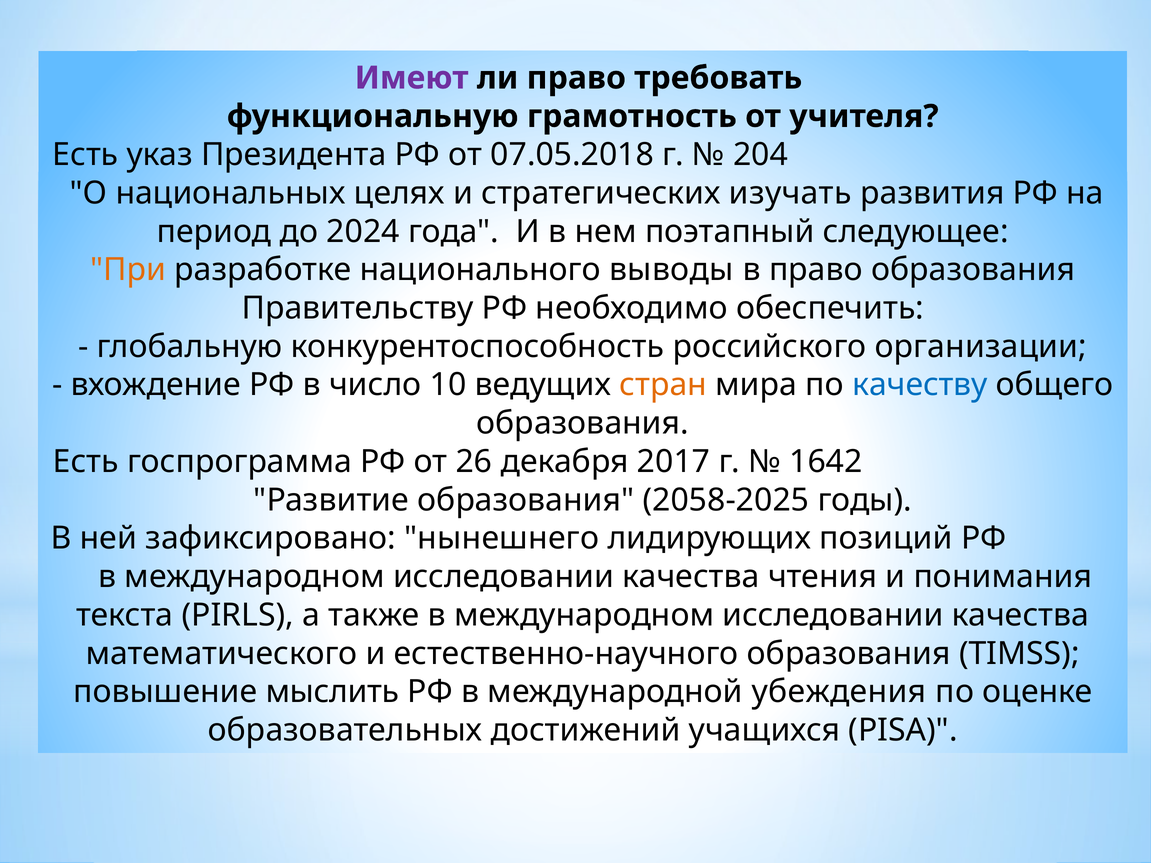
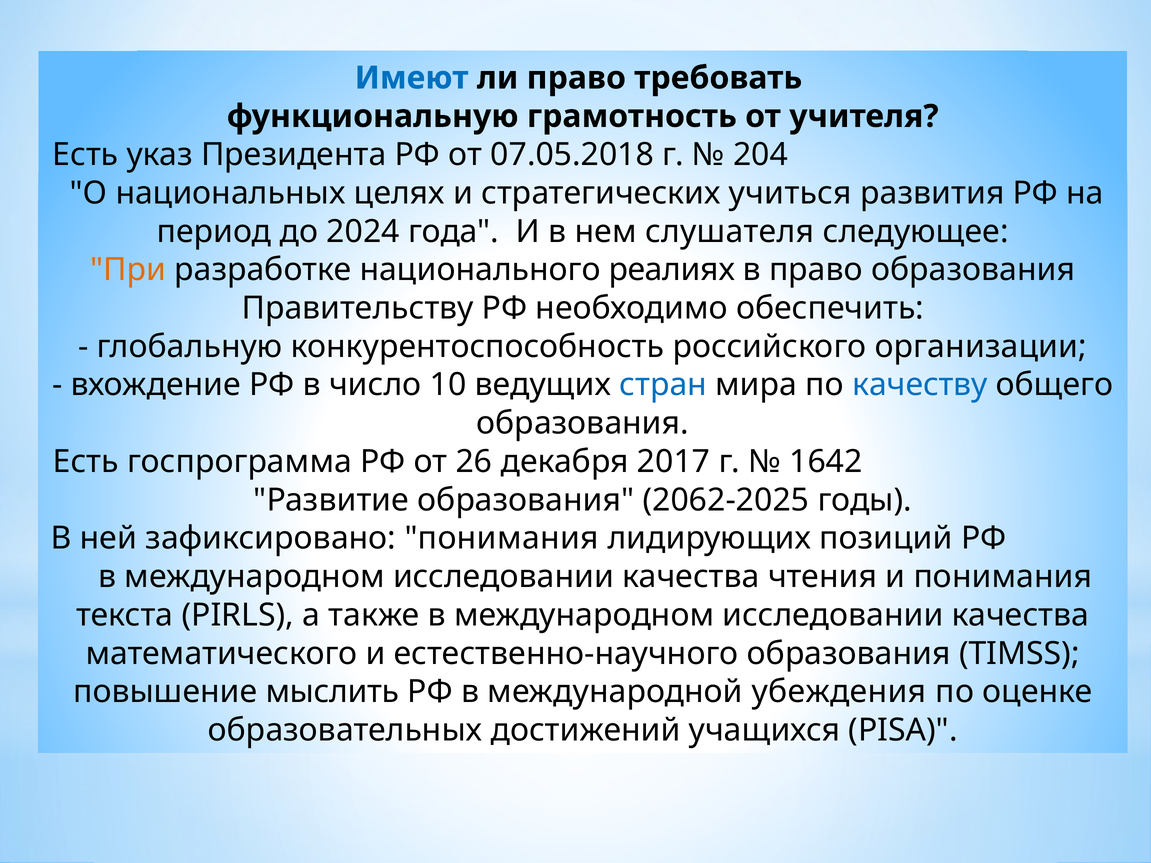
Имеют colour: purple -> blue
изучать: изучать -> учиться
поэтапный: поэтапный -> слушателя
выводы: выводы -> реалиях
стран colour: orange -> blue
2058-2025: 2058-2025 -> 2062-2025
зафиксировано нынешнего: нынешнего -> понимания
